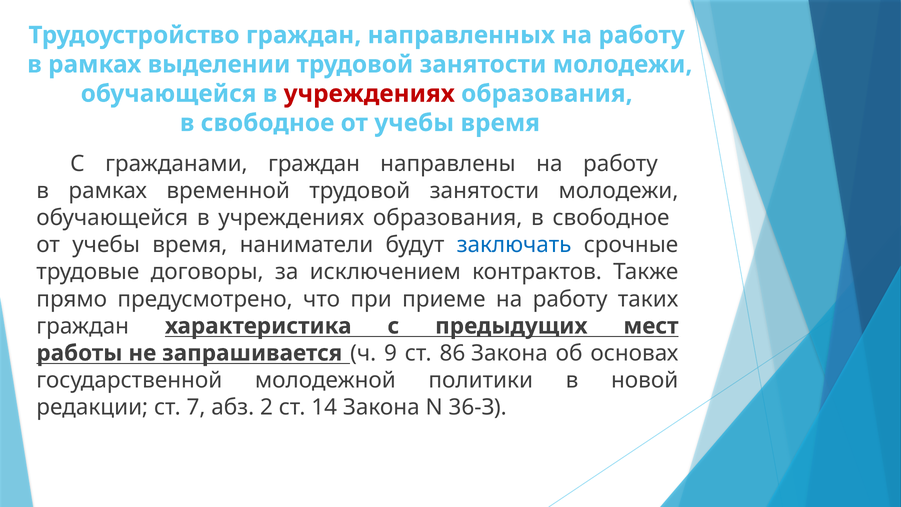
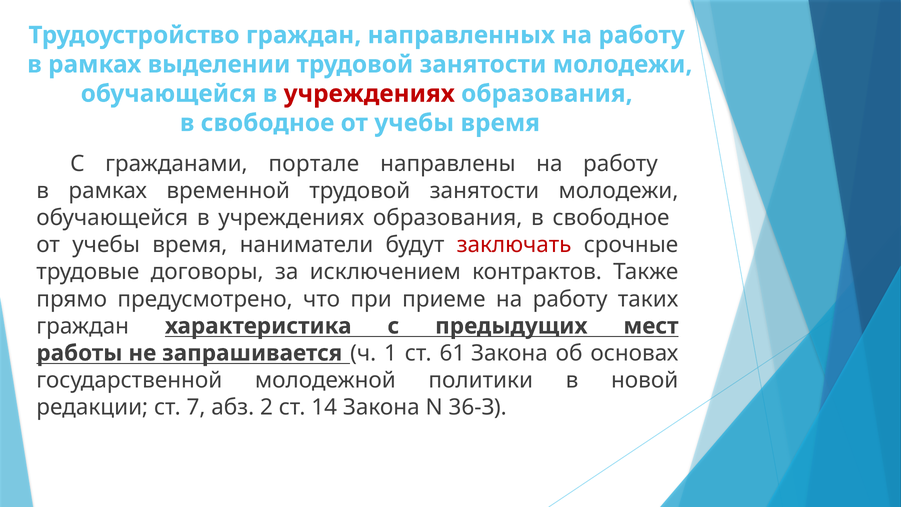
гражданами граждан: граждан -> портале
заключать colour: blue -> red
9: 9 -> 1
86: 86 -> 61
